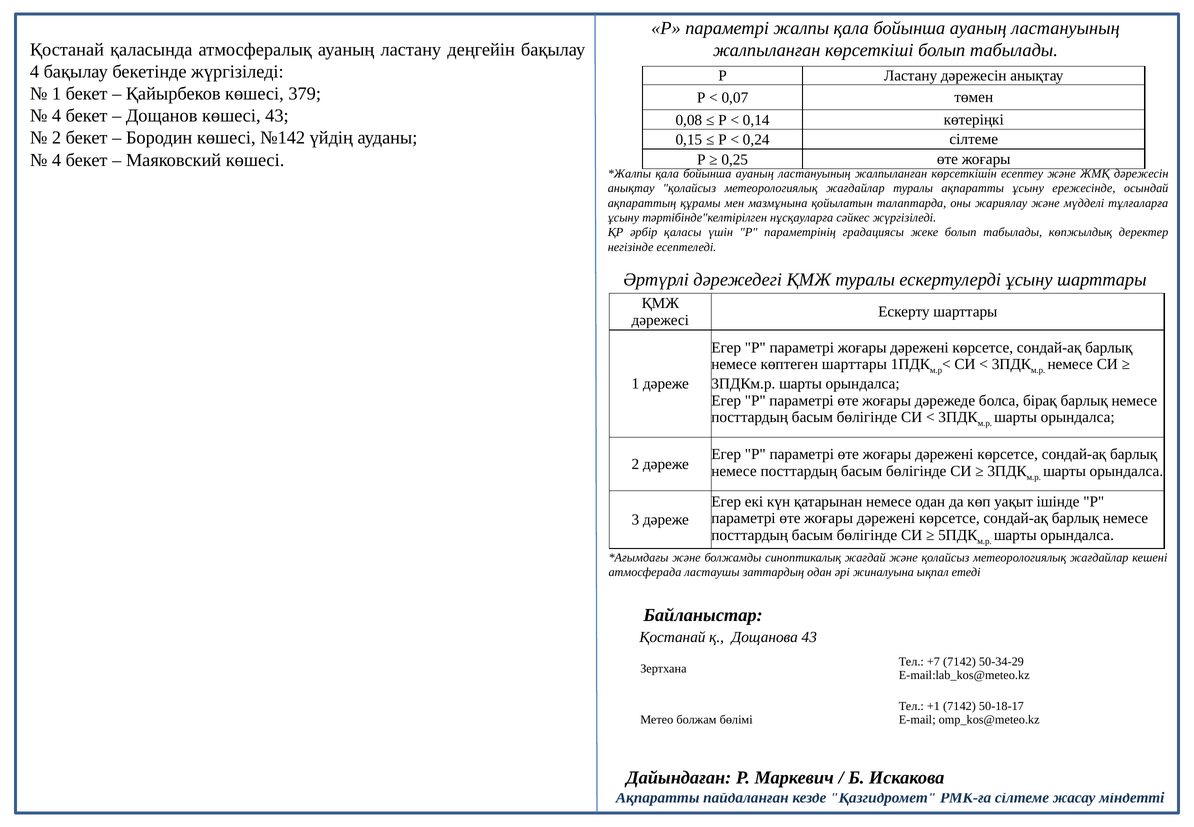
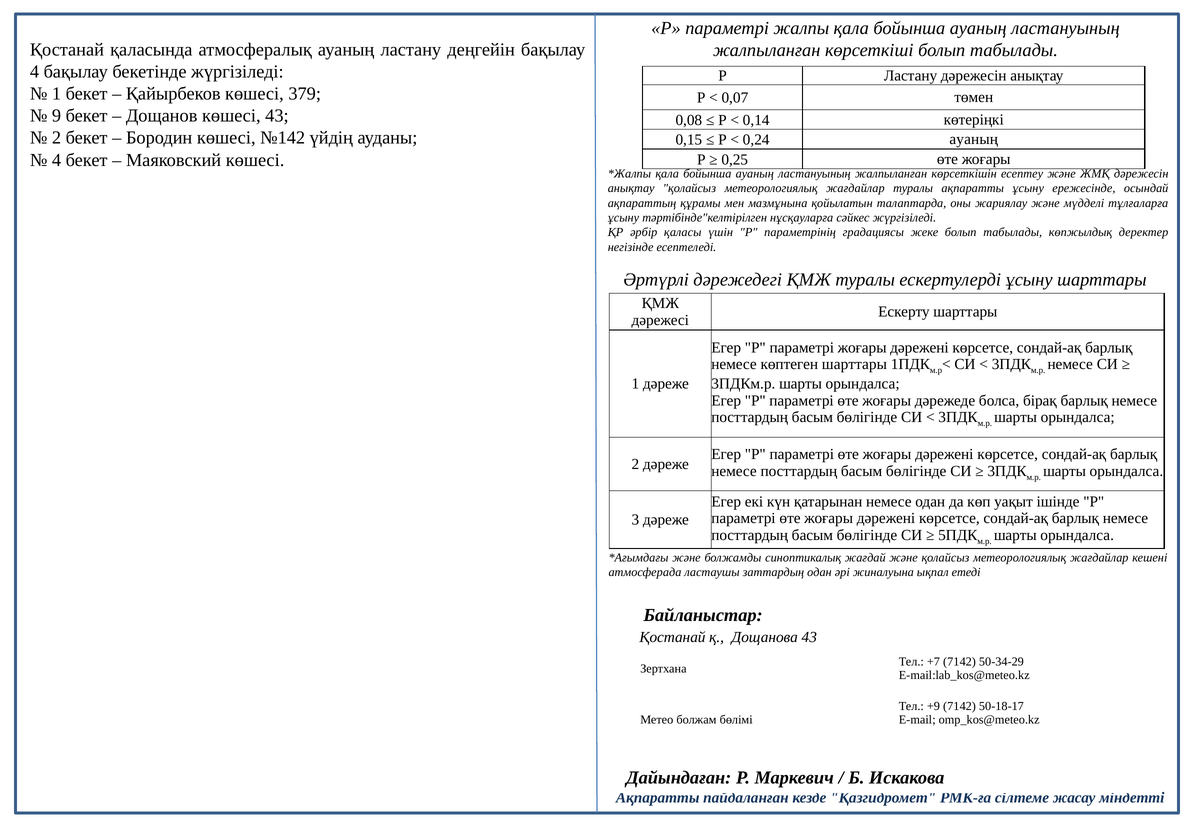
4 at (57, 116): 4 -> 9
0,24 сілтеме: сілтеме -> ауаның
+1: +1 -> +9
